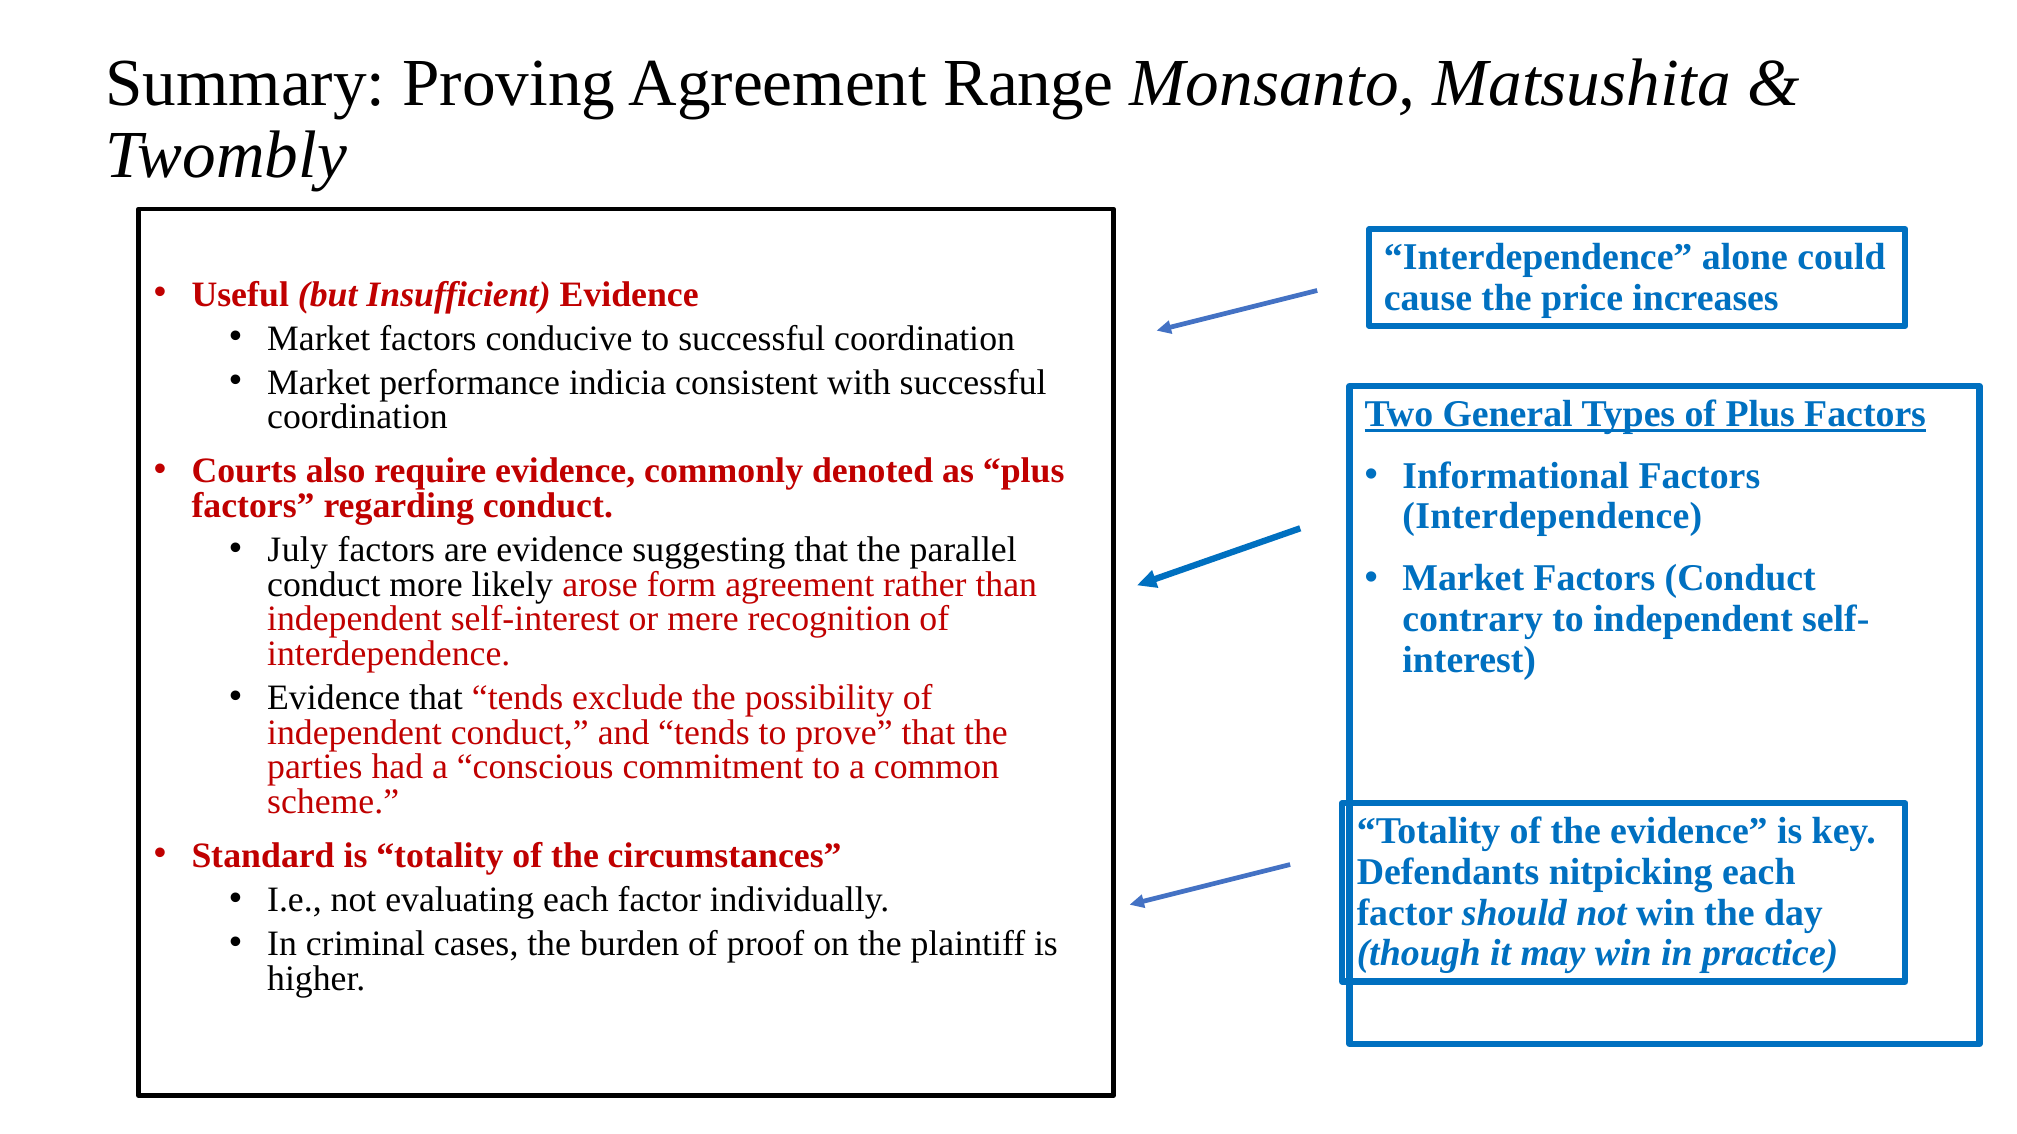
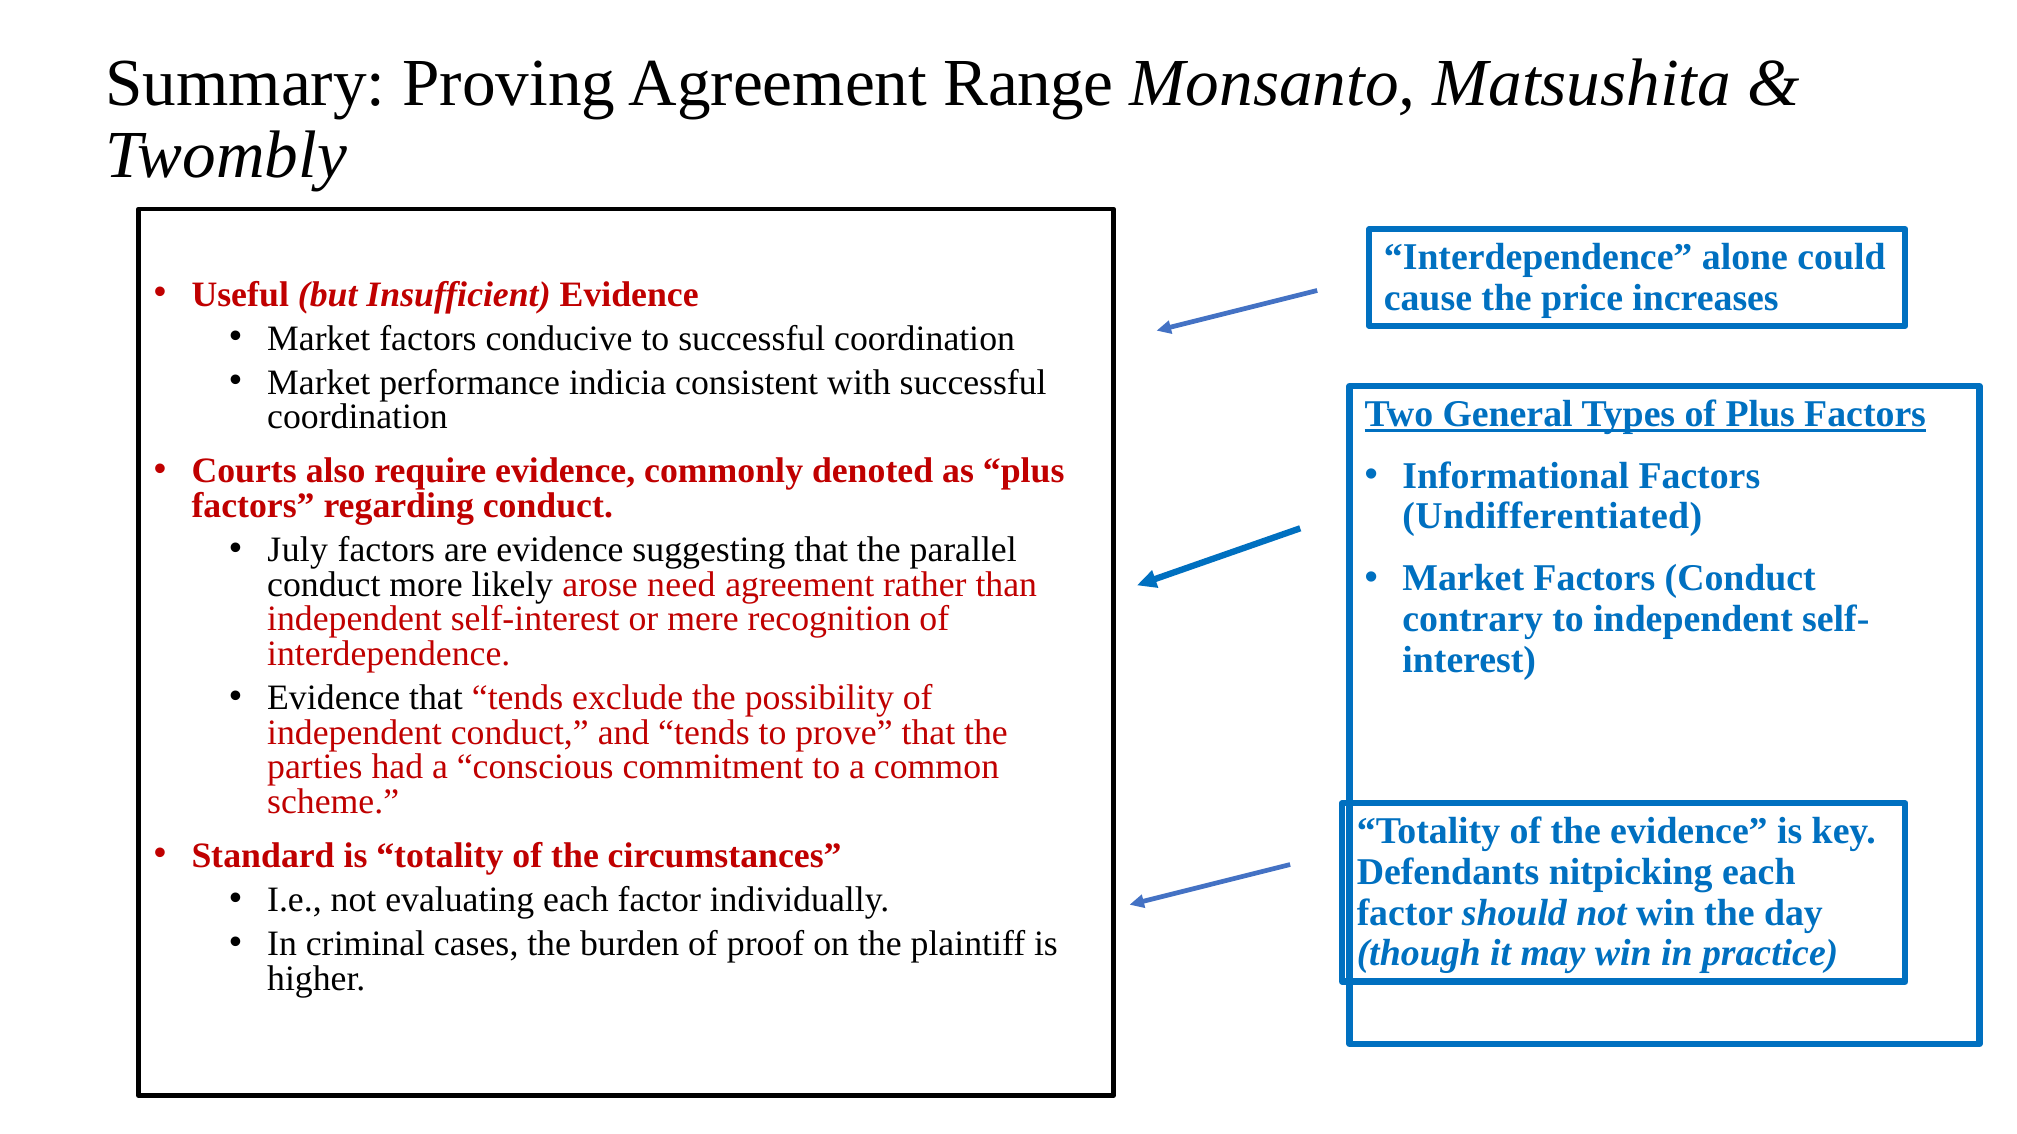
Interdependence at (1552, 517): Interdependence -> Undifferentiated
form: form -> need
